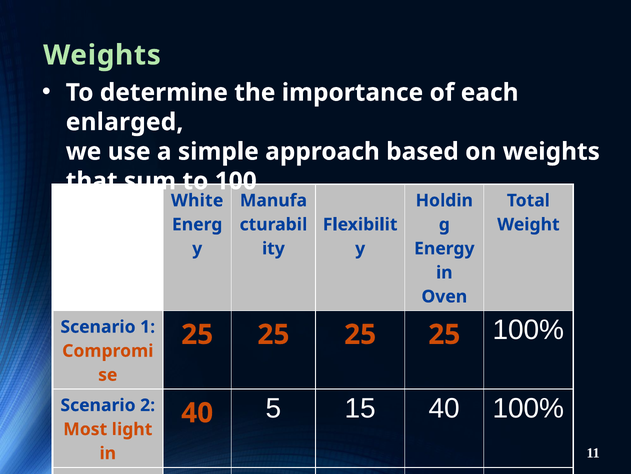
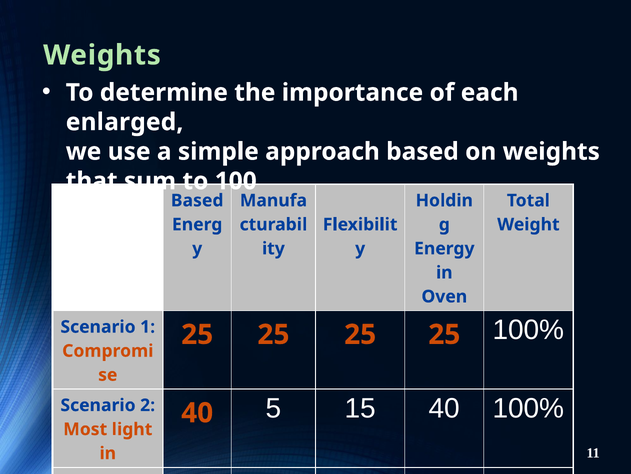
White at (197, 200): White -> Based
